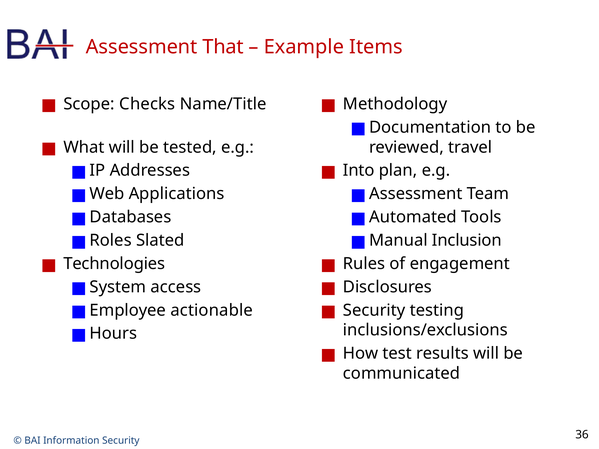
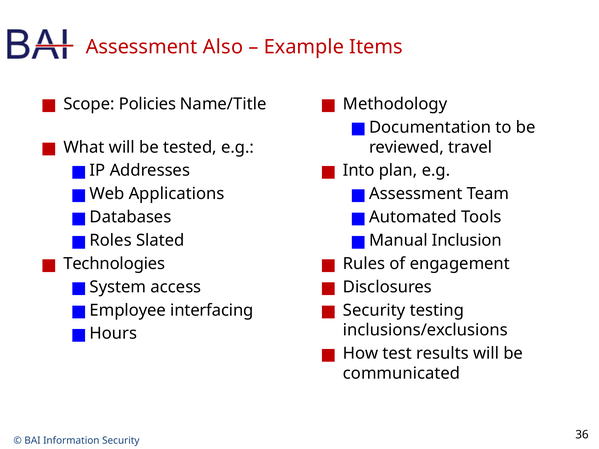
That: That -> Also
Checks: Checks -> Policies
actionable: actionable -> interfacing
